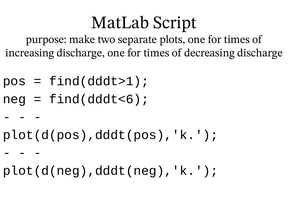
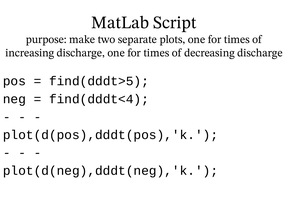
find(dddt>1: find(dddt>1 -> find(dddt>5
find(dddt<6: find(dddt<6 -> find(dddt<4
